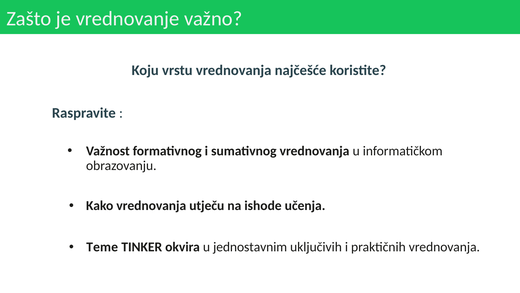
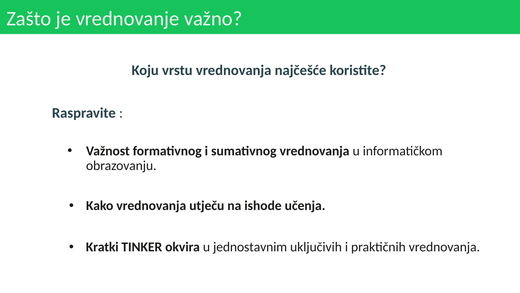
Teme: Teme -> Kratki
